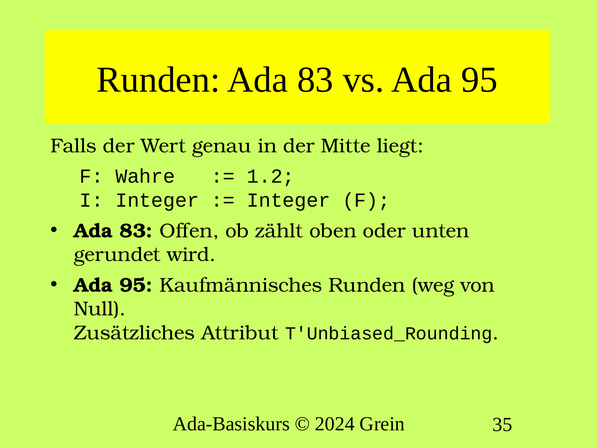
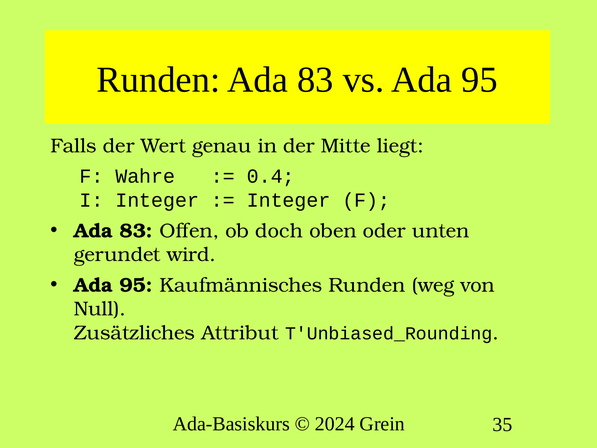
1.2: 1.2 -> 0.4
zählt: zählt -> doch
